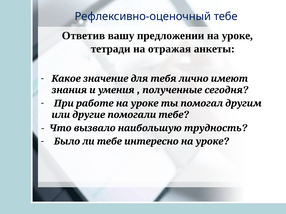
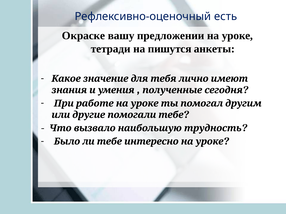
Рефлексивно-оценочный тебе: тебе -> есть
Ответив: Ответив -> Окраске
отражая: отражая -> пишутся
